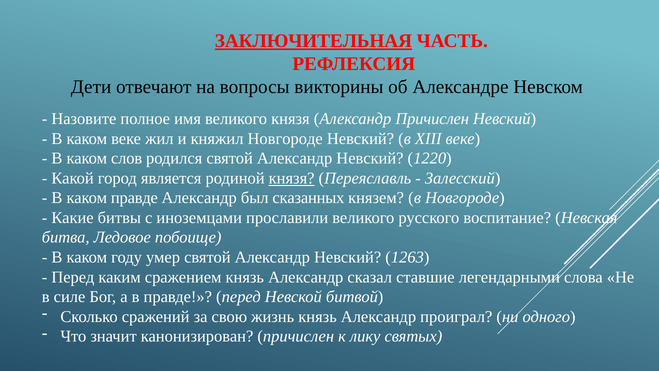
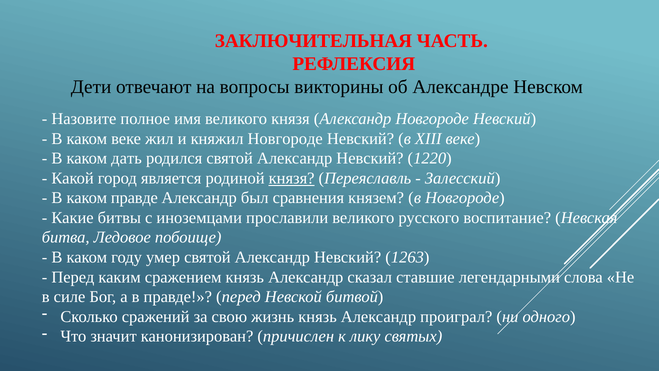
ЗАКЛЮЧИТЕЛЬНАЯ underline: present -> none
Александр Причислен: Причислен -> Новгороде
слов: слов -> дать
сказанных: сказанных -> сравнения
